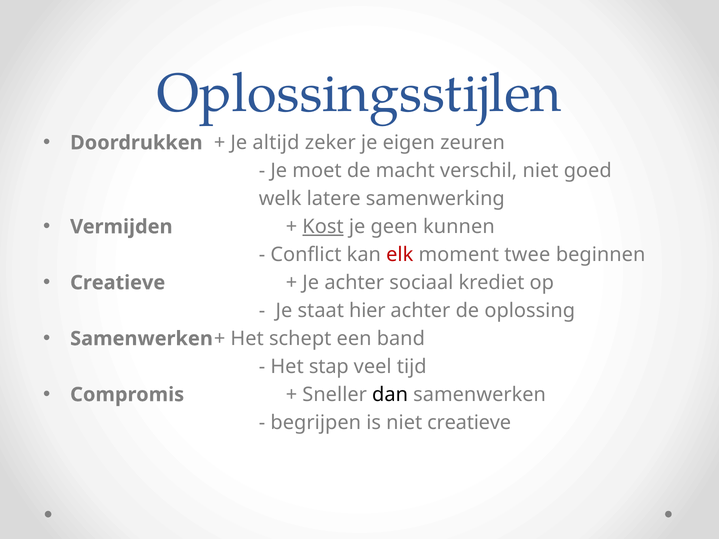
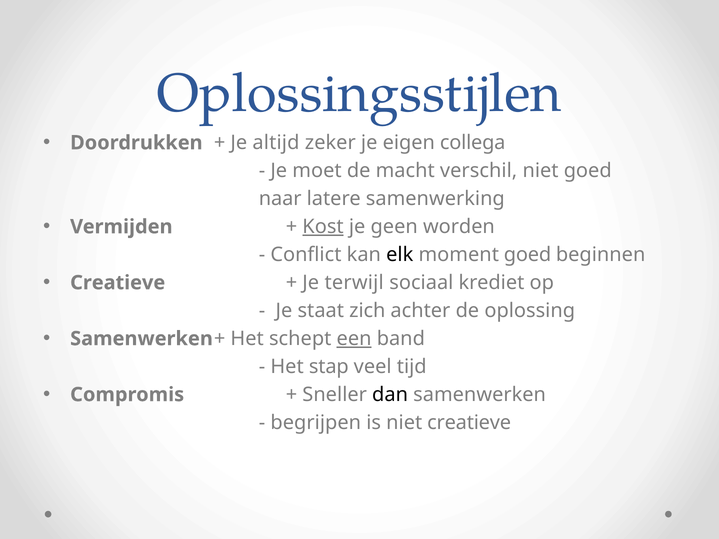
zeuren: zeuren -> collega
welk: welk -> naar
kunnen: kunnen -> worden
elk colour: red -> black
moment twee: twee -> goed
Je achter: achter -> terwijl
hier: hier -> zich
een underline: none -> present
